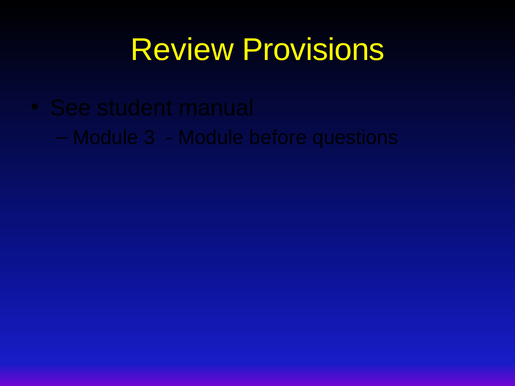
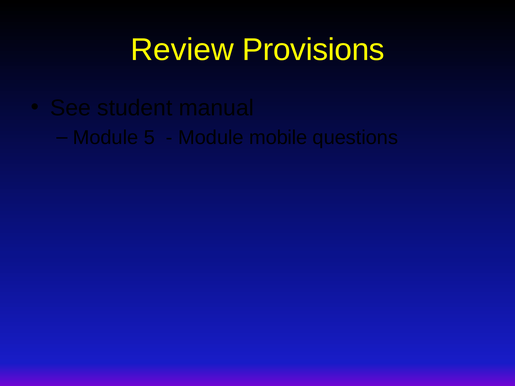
3: 3 -> 5
before: before -> mobile
